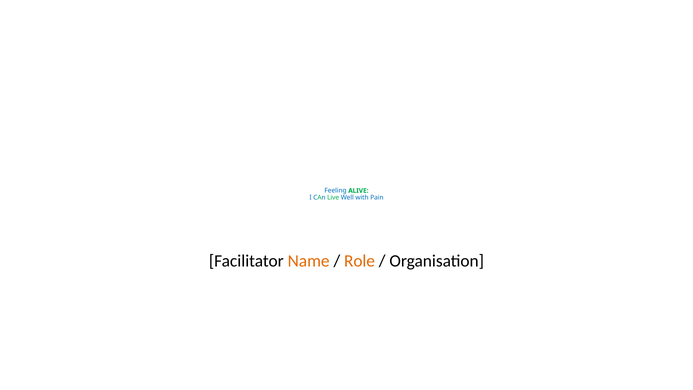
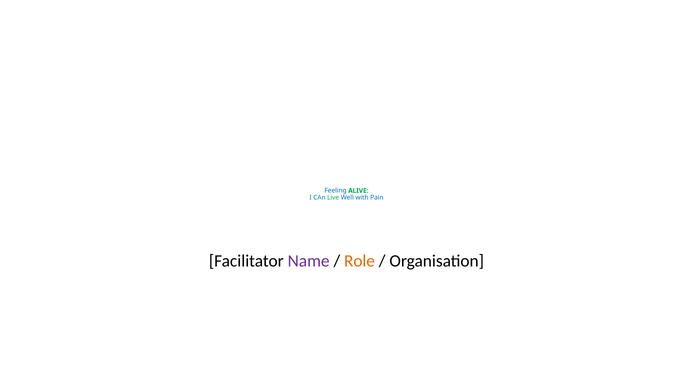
Name colour: orange -> purple
